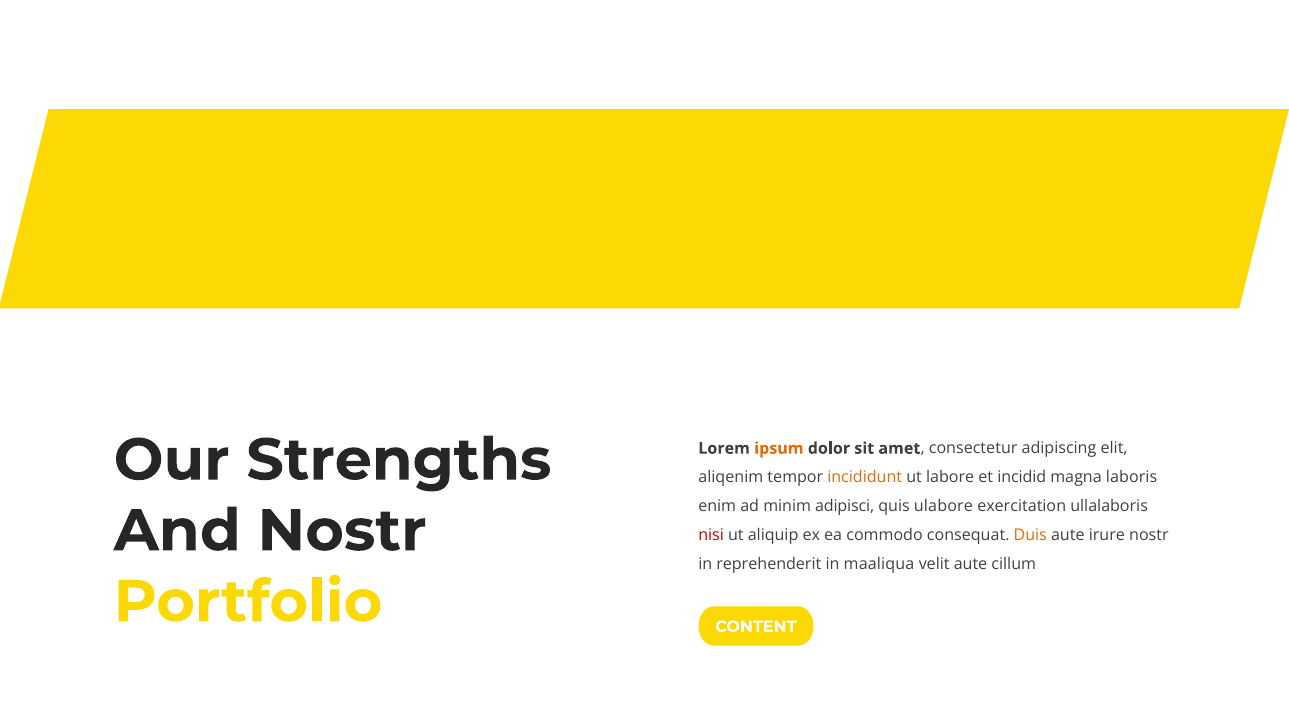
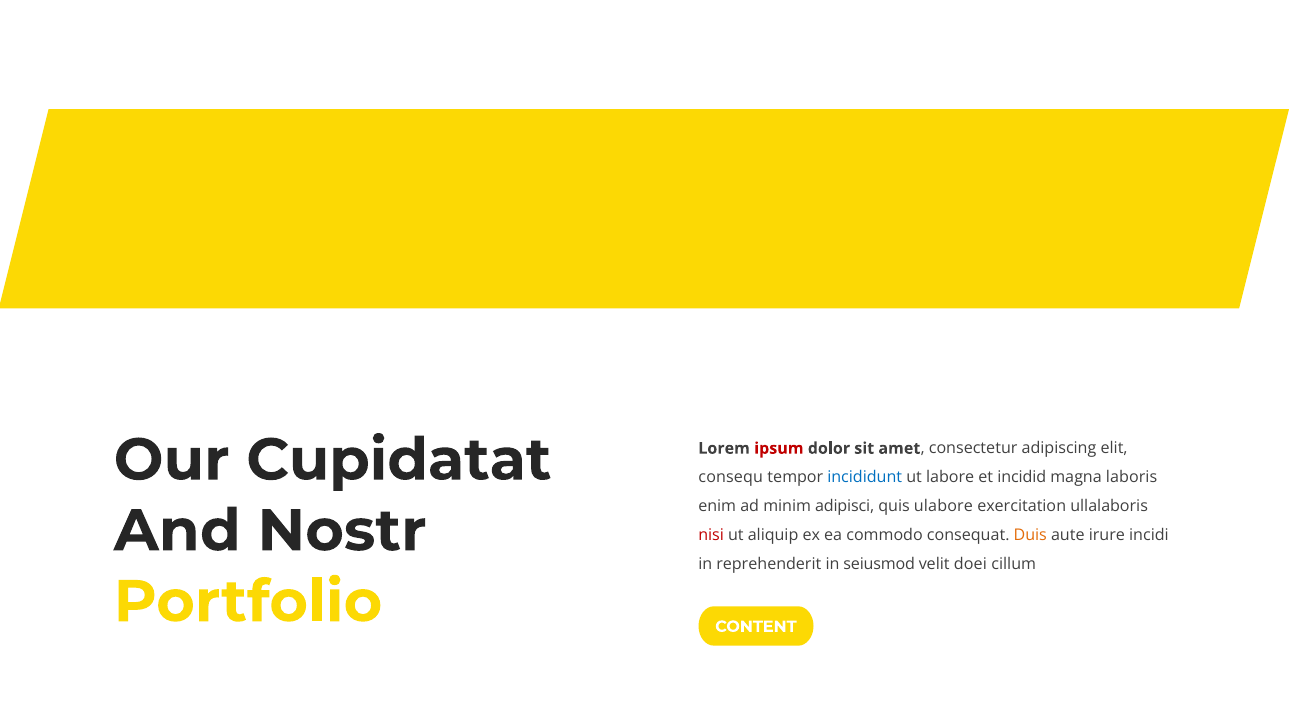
ipsum colour: orange -> red
Strengths: Strengths -> Cupidatat
aliqenim: aliqenim -> consequ
incididunt colour: orange -> blue
irure nostr: nostr -> incidi
maaliqua: maaliqua -> seiusmod
velit aute: aute -> doei
